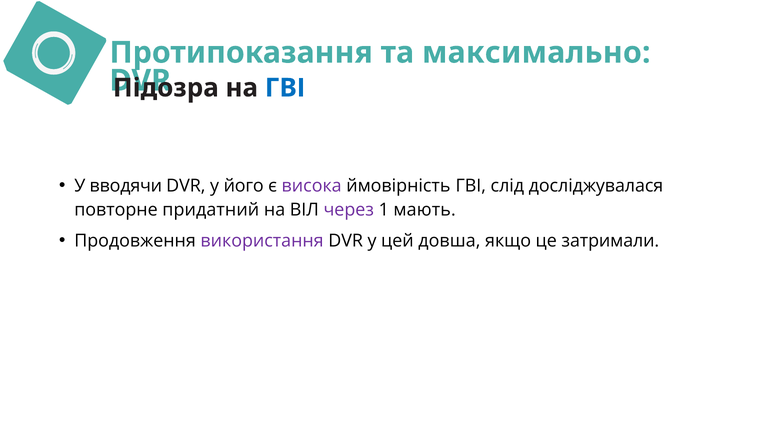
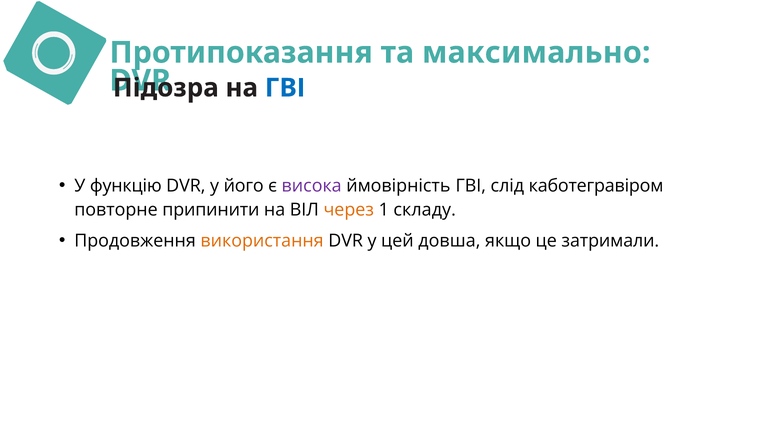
вводячи: вводячи -> функцію
досліджувалася: досліджувалася -> каботегравіром
придатний: придатний -> припинити
через colour: purple -> orange
мають: мають -> складу
використання colour: purple -> orange
